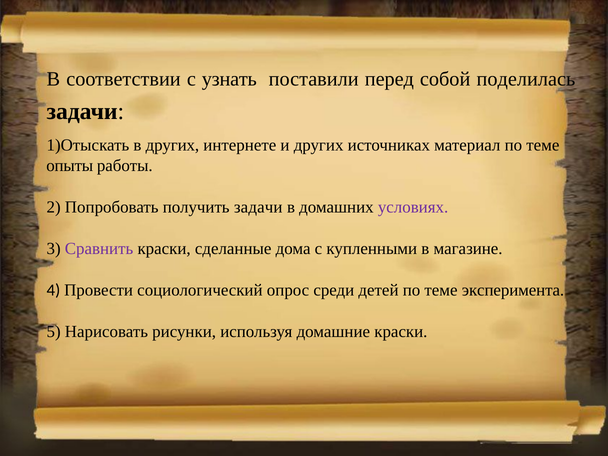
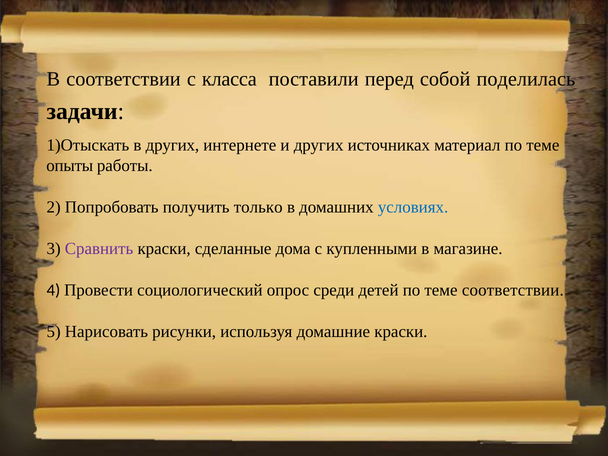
узнать: узнать -> класса
получить задачи: задачи -> только
условиях colour: purple -> blue
теме эксперимента: эксперимента -> соответствии
